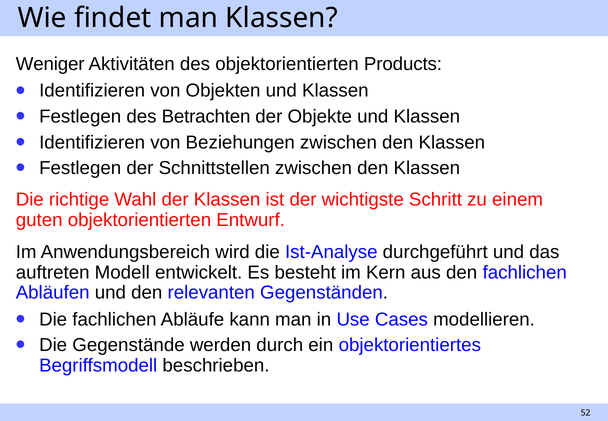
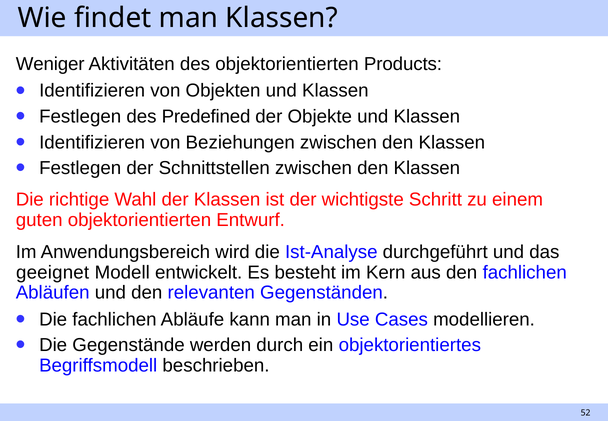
Betrachten: Betrachten -> Predefined
auftreten: auftreten -> geeignet
